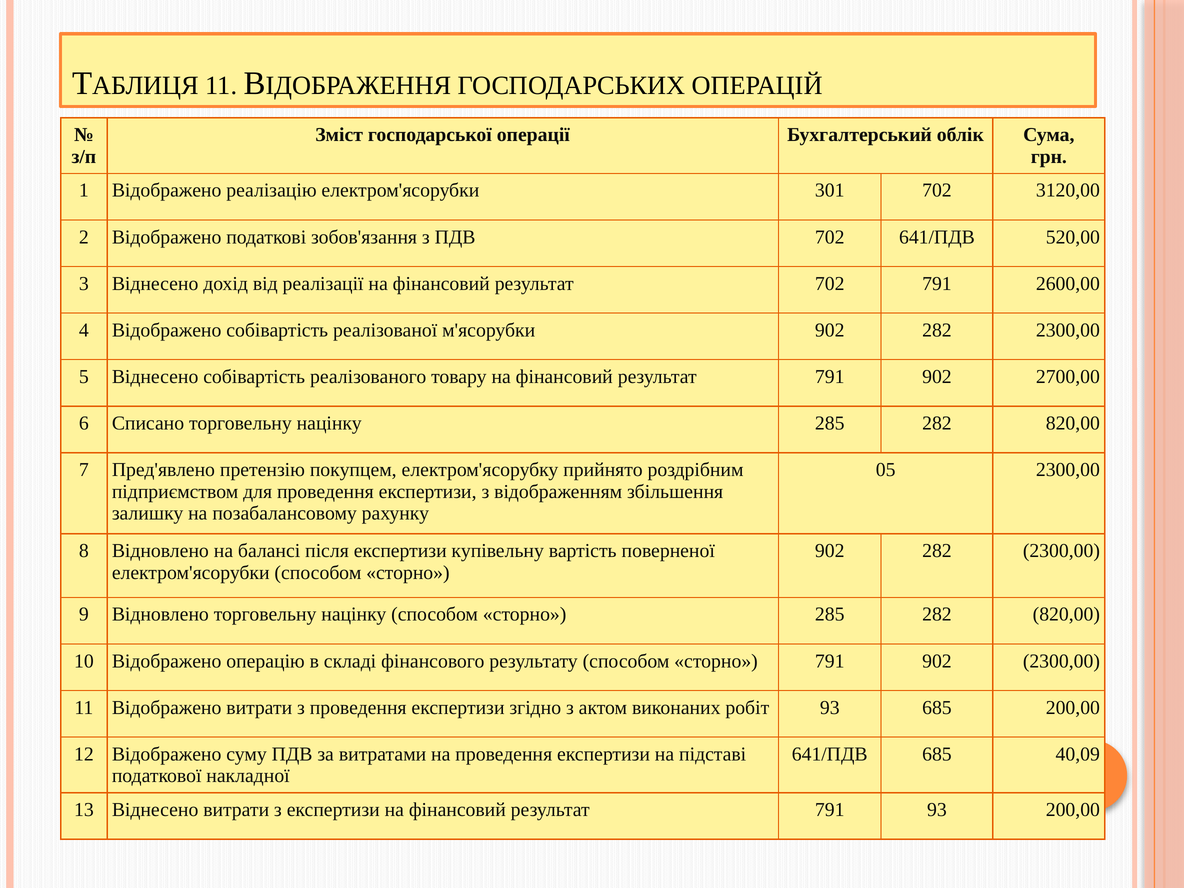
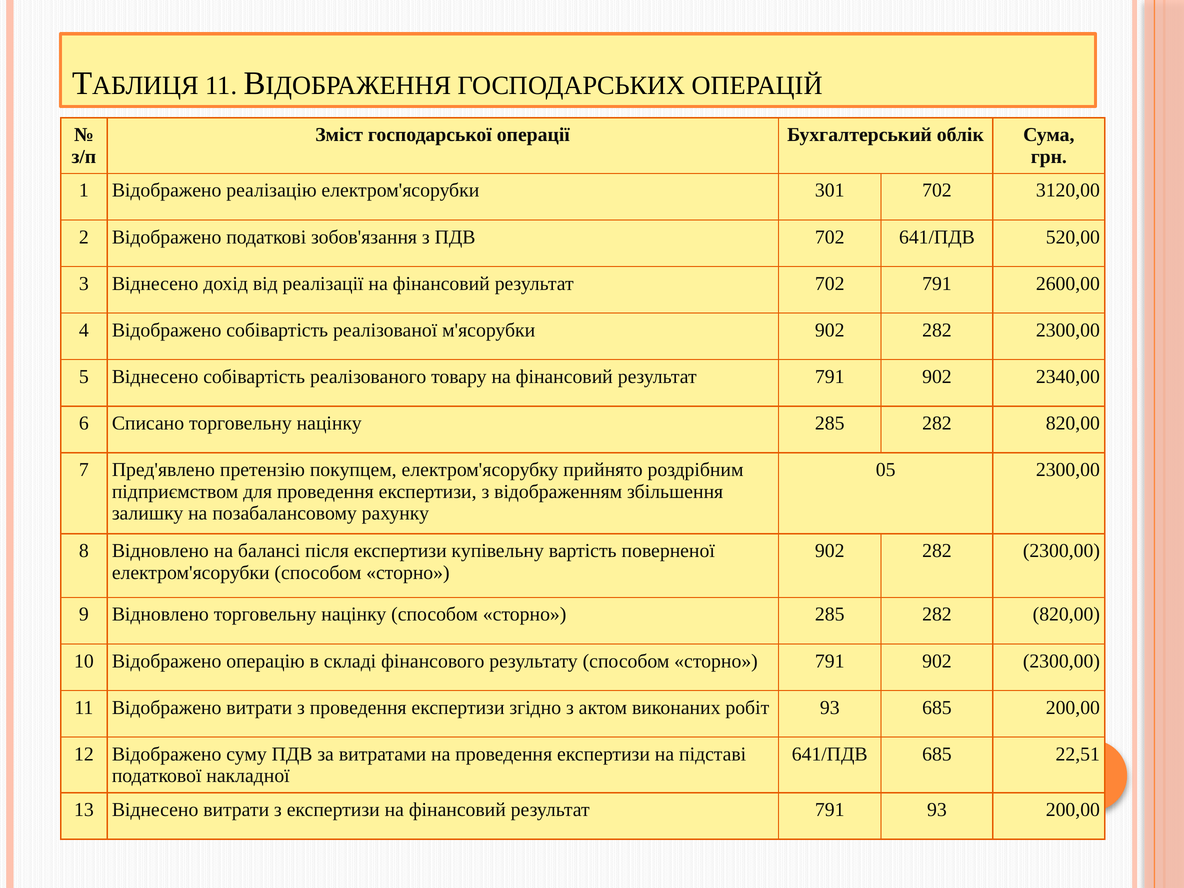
2700,00: 2700,00 -> 2340,00
40,09: 40,09 -> 22,51
